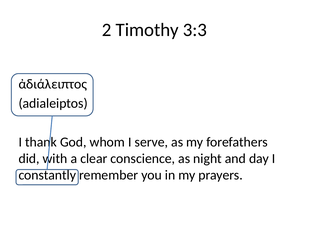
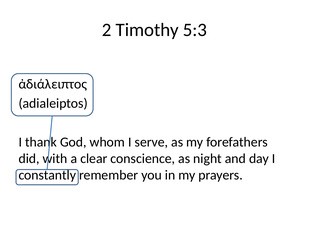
3:3: 3:3 -> 5:3
